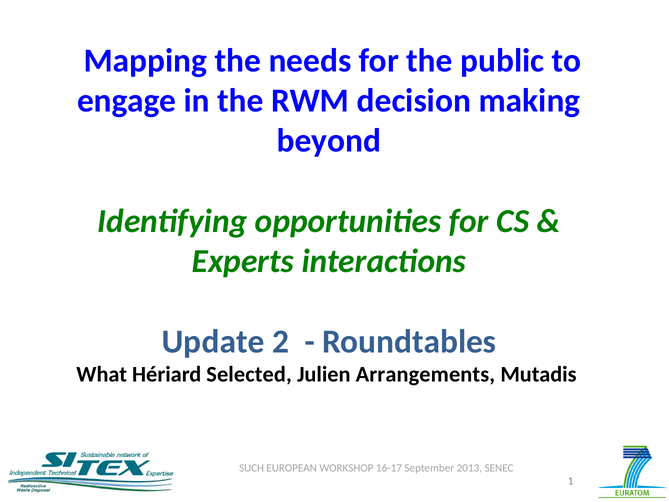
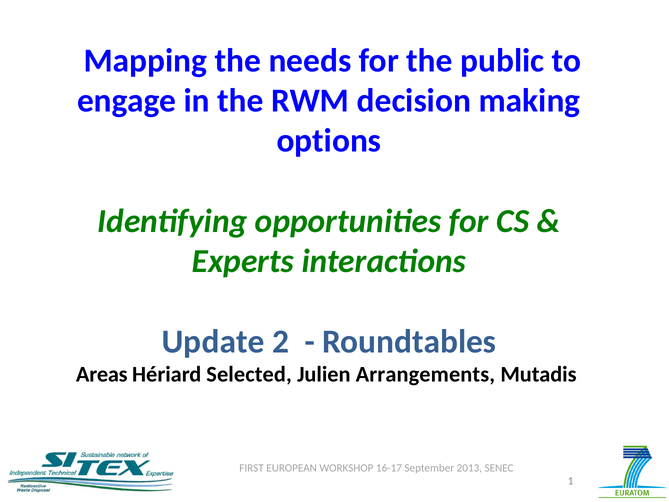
beyond: beyond -> options
What: What -> Areas
SUCH: SUCH -> FIRST
